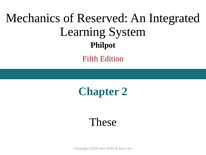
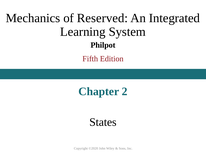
These: These -> States
